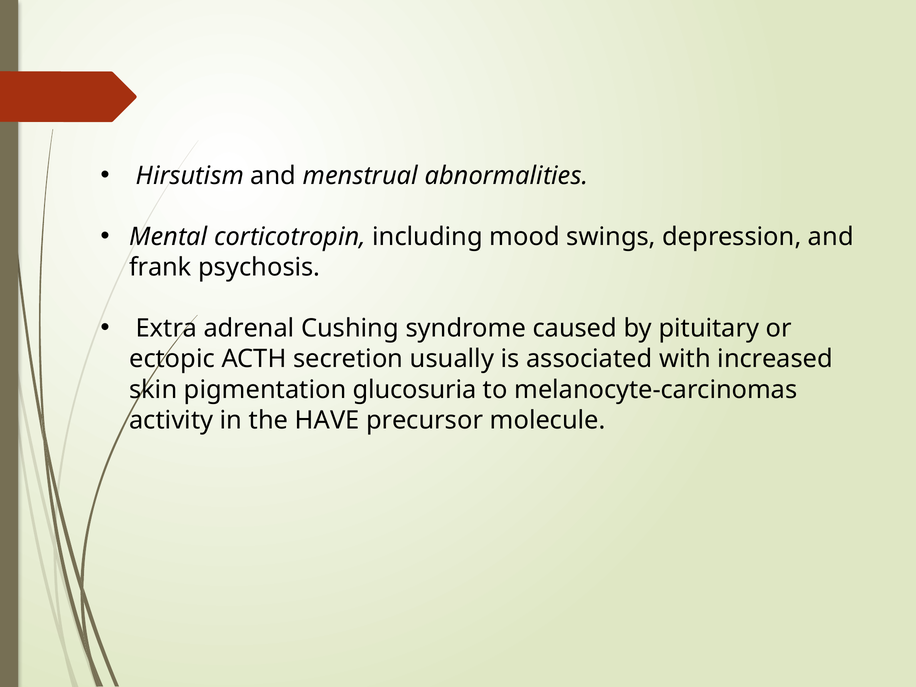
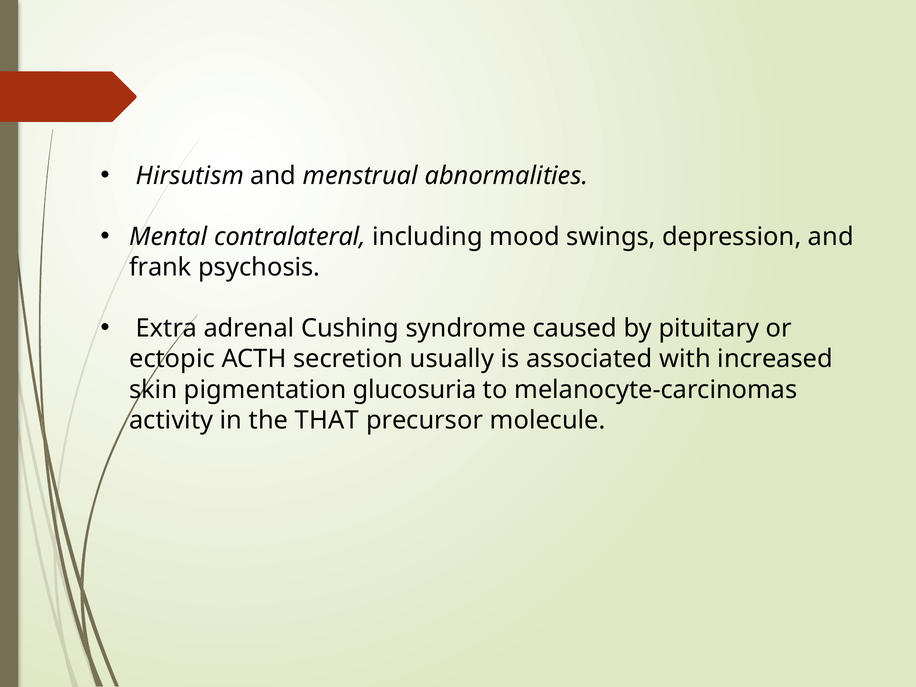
corticotropin: corticotropin -> contralateral
HAVE: HAVE -> THAT
